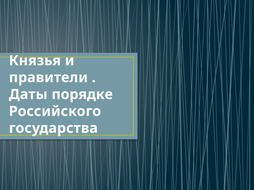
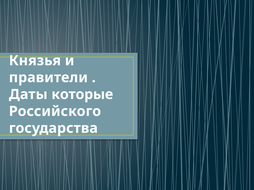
порядке: порядке -> которые
